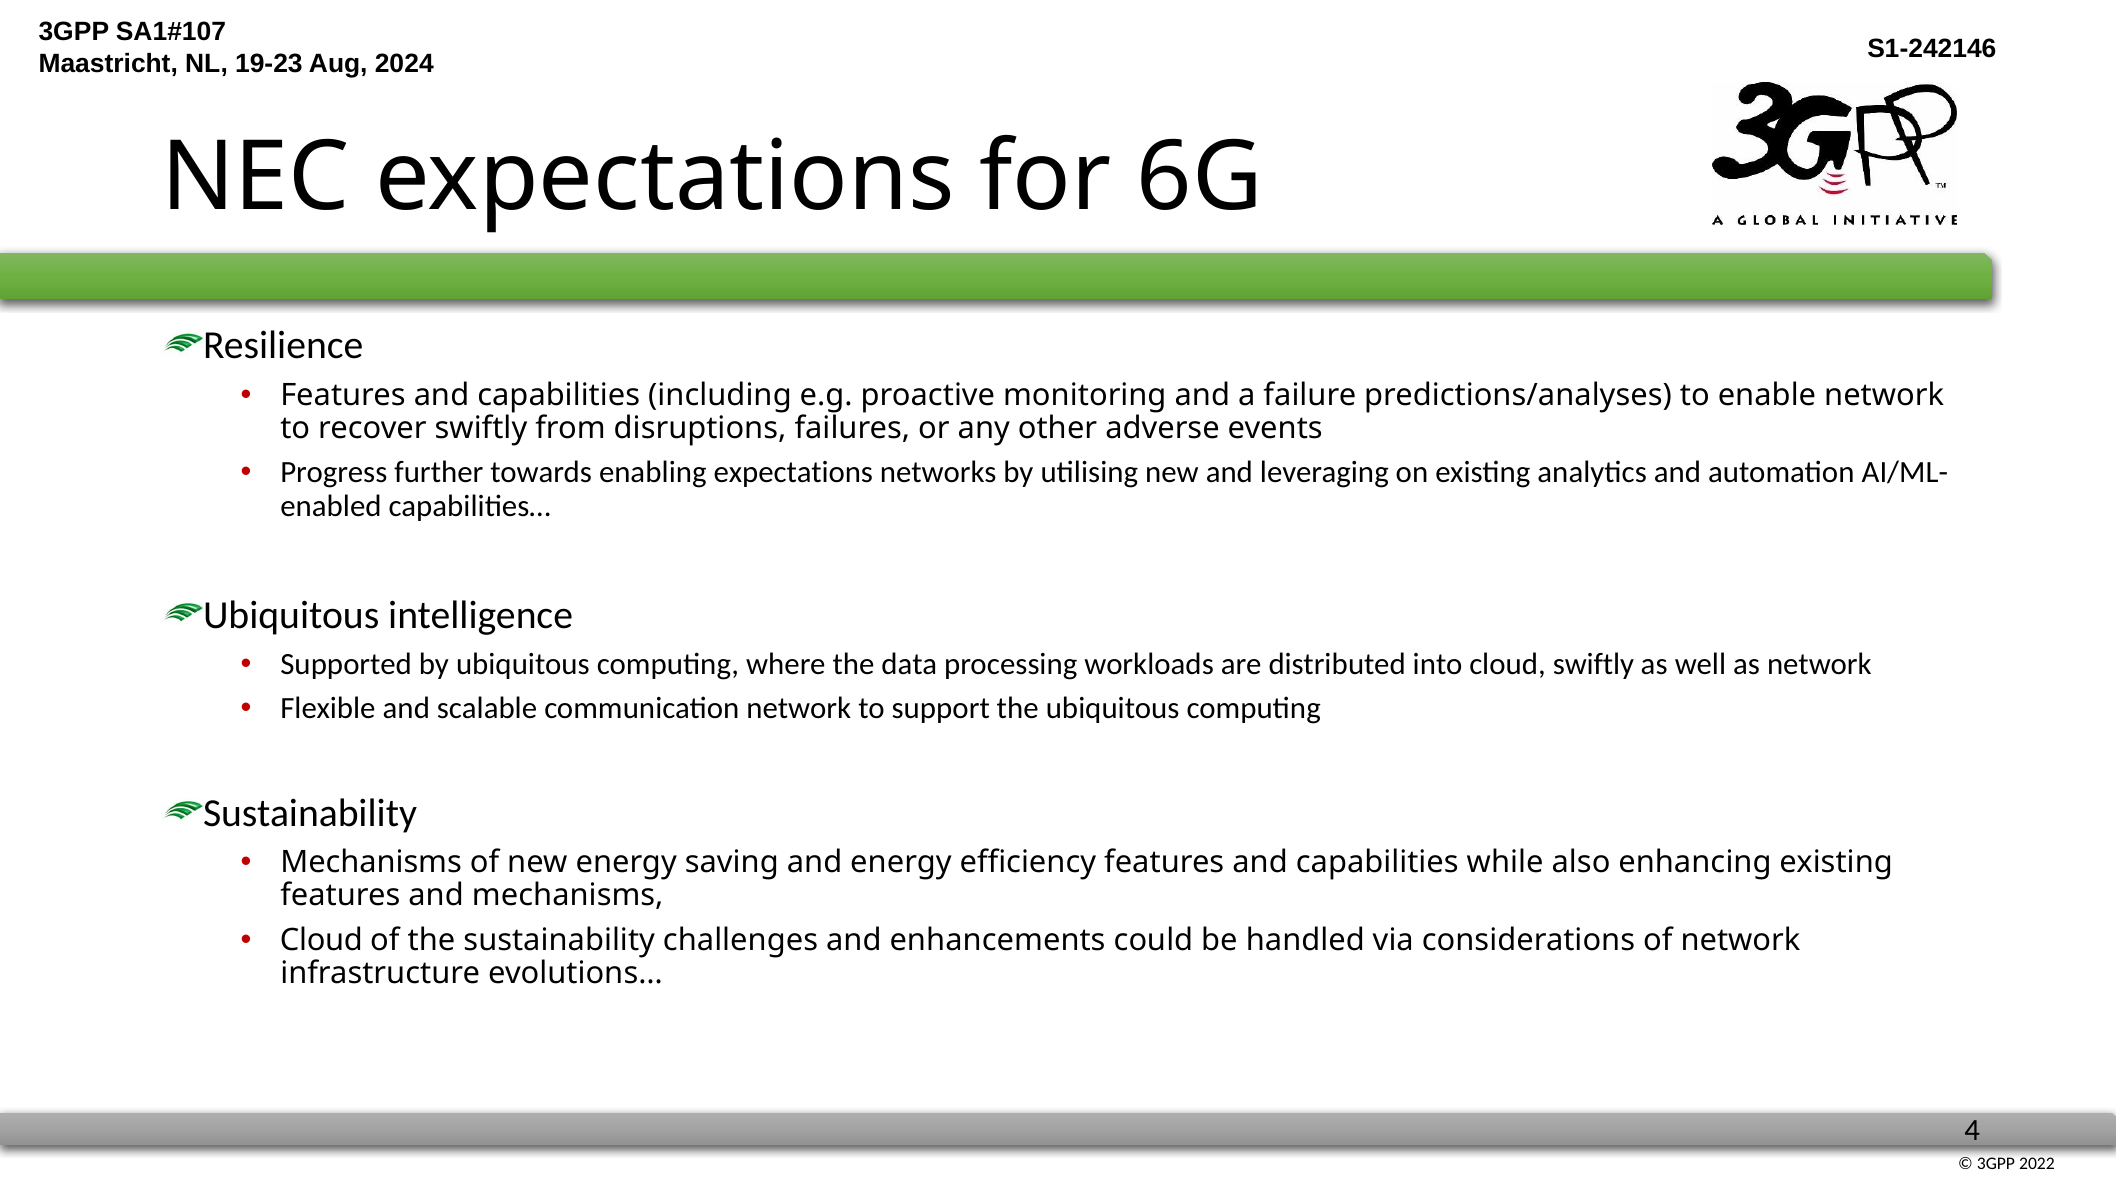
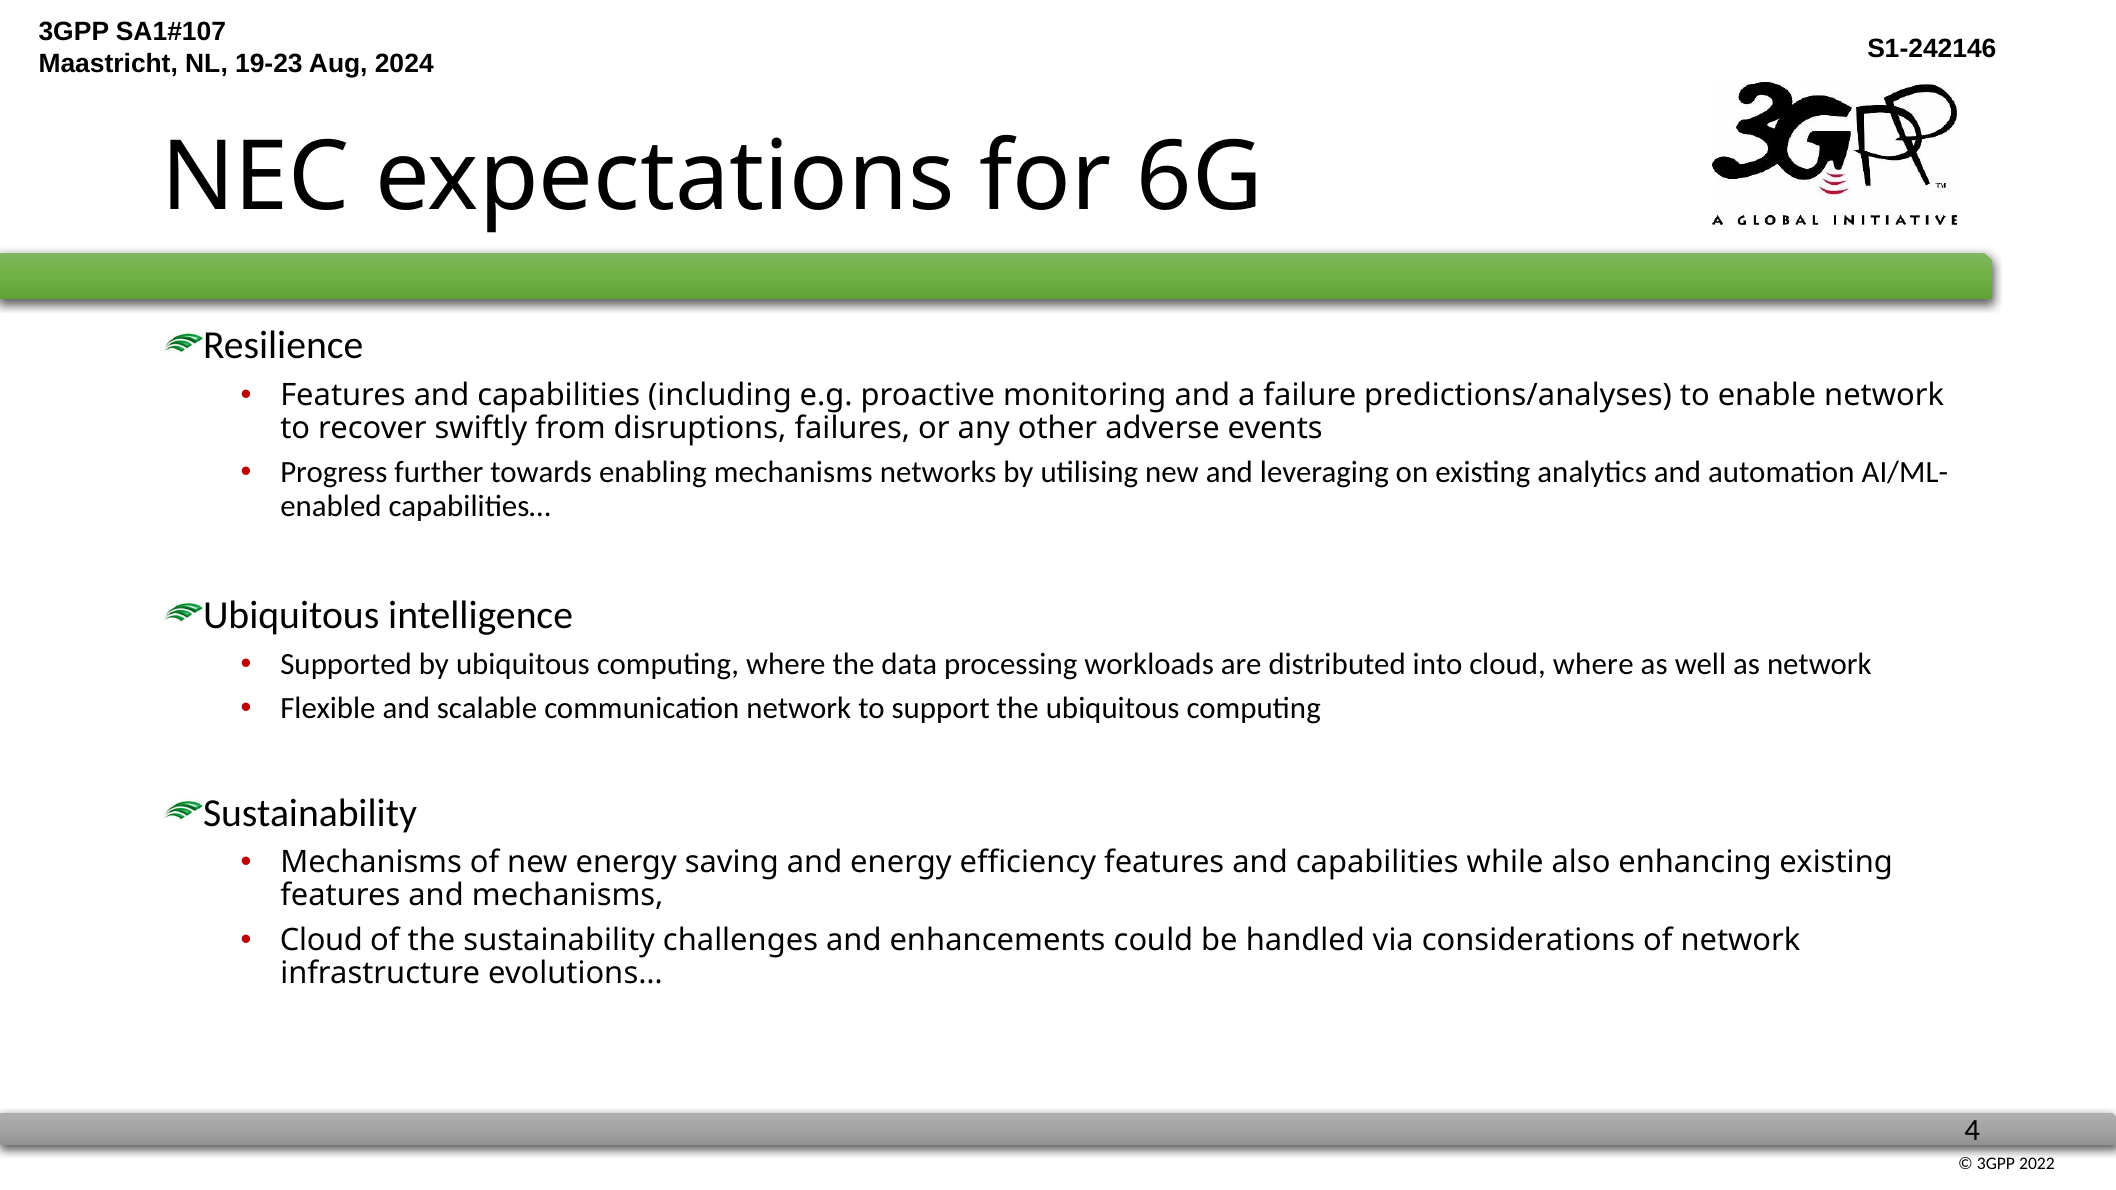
enabling expectations: expectations -> mechanisms
cloud swiftly: swiftly -> where
